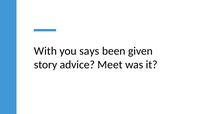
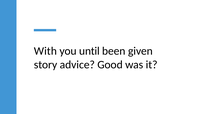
says: says -> until
Meet: Meet -> Good
